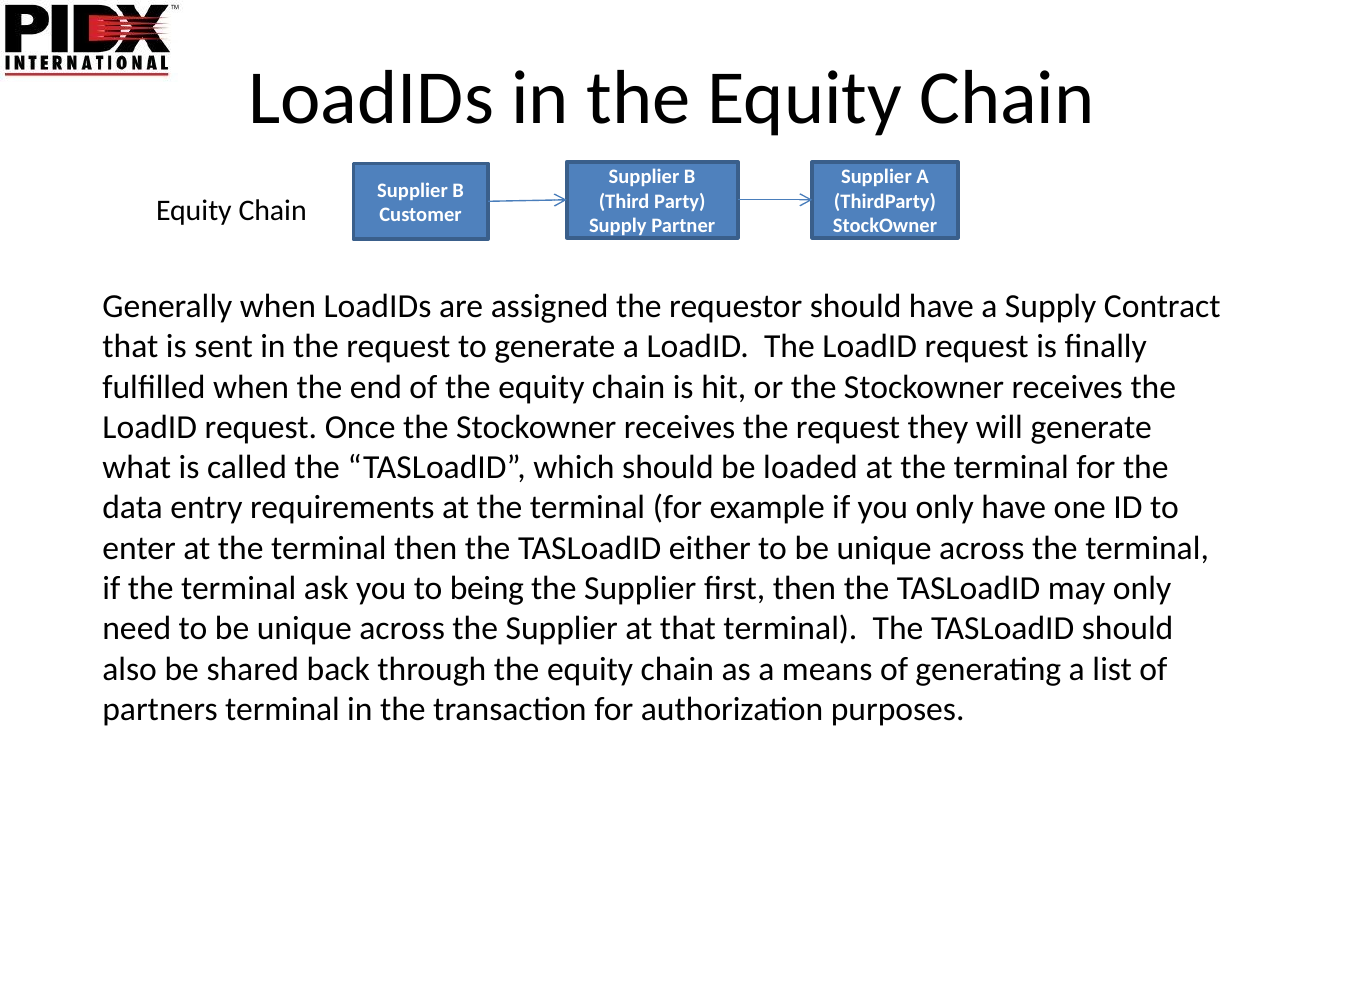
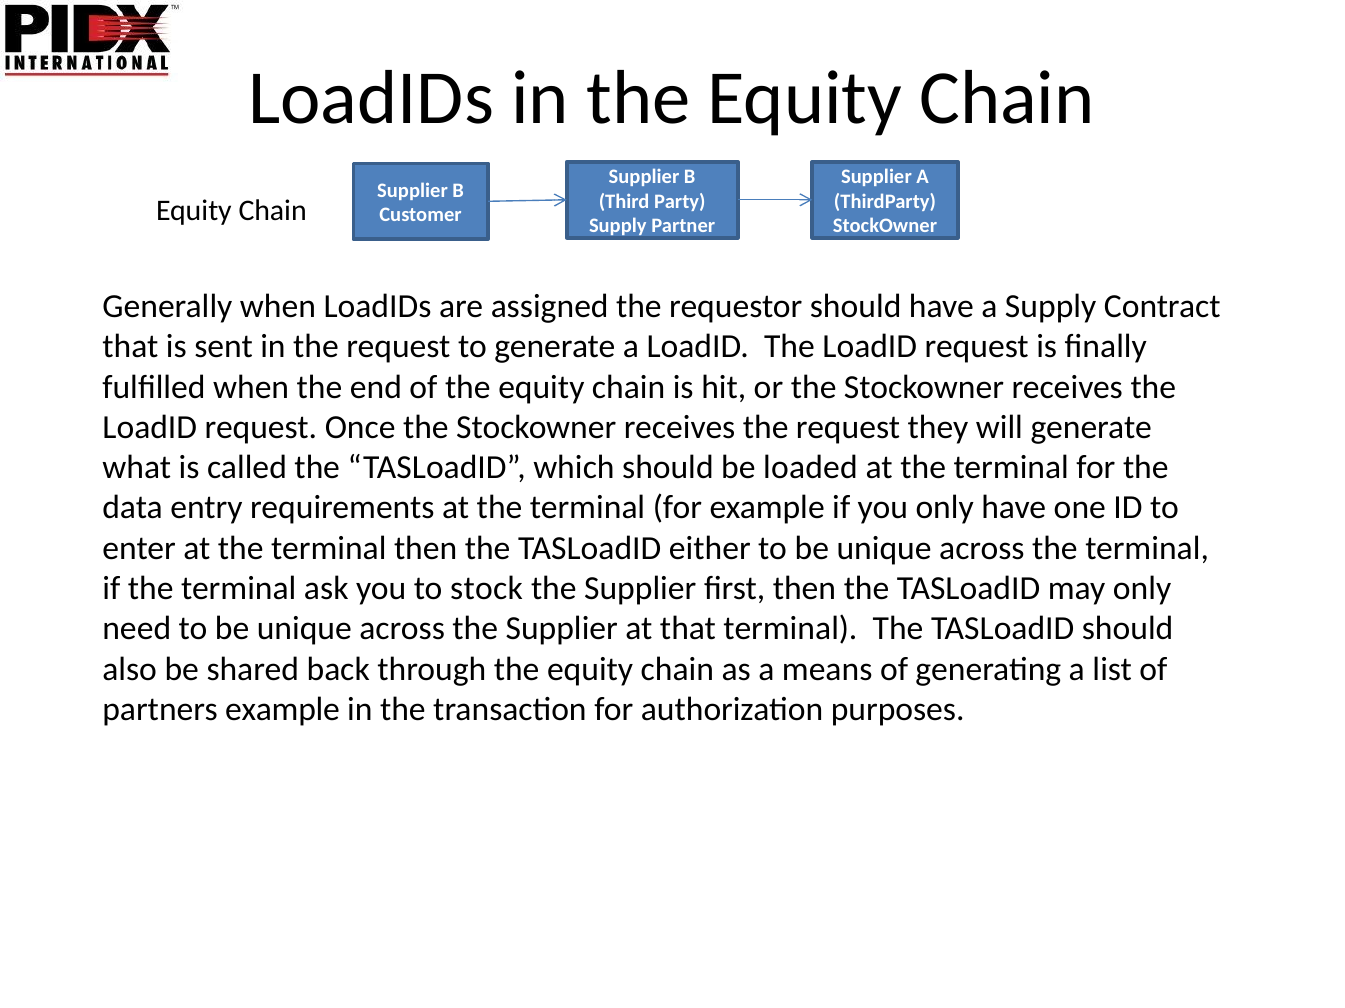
being: being -> stock
partners terminal: terminal -> example
